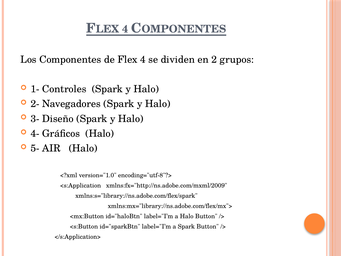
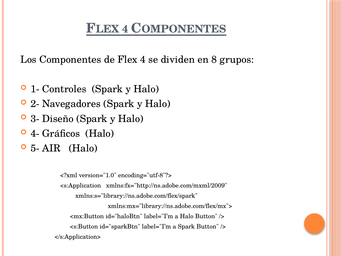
2: 2 -> 8
